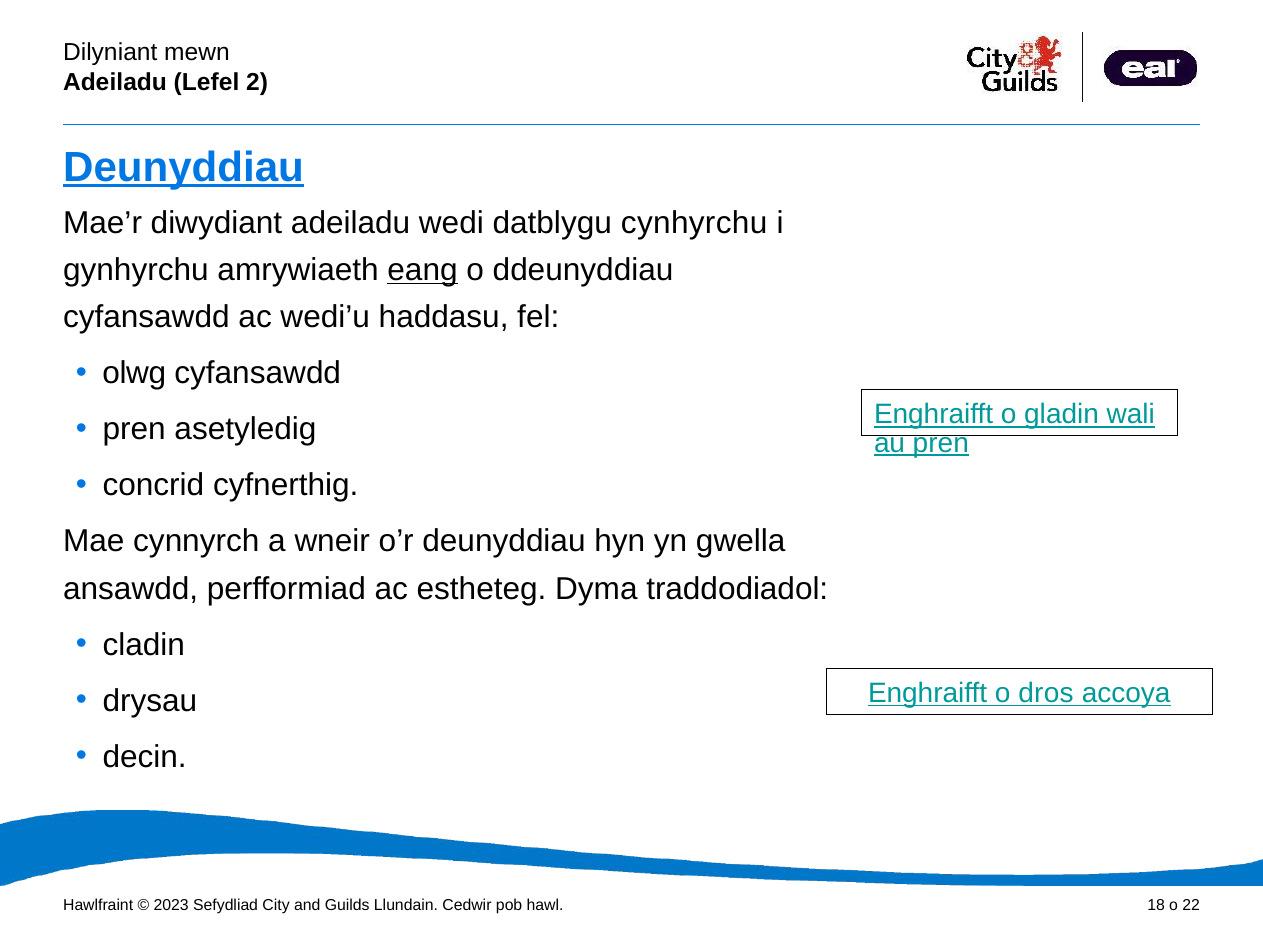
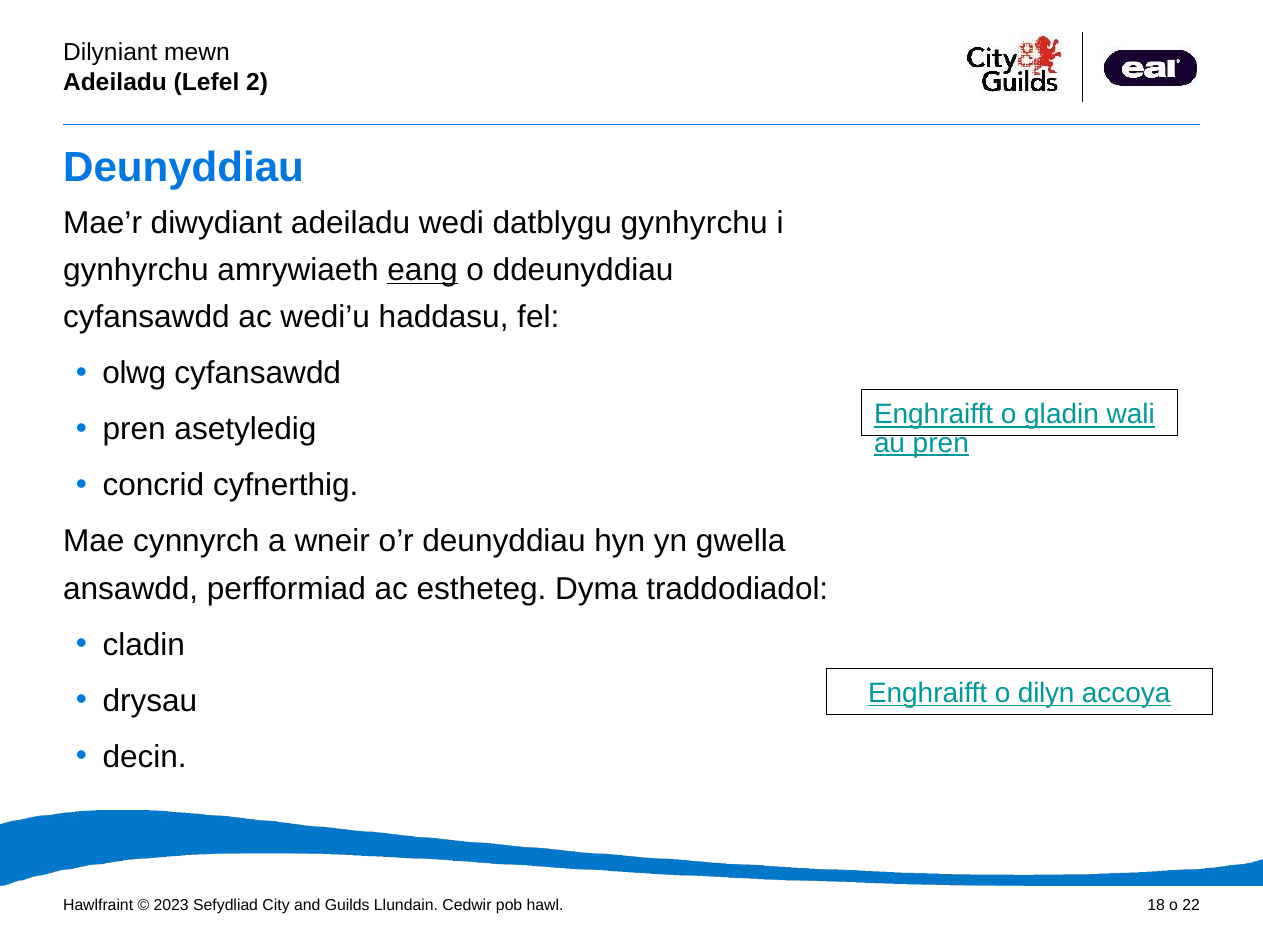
Deunyddiau at (184, 167) underline: present -> none
datblygu cynhyrchu: cynhyrchu -> gynhyrchu
dros: dros -> dilyn
